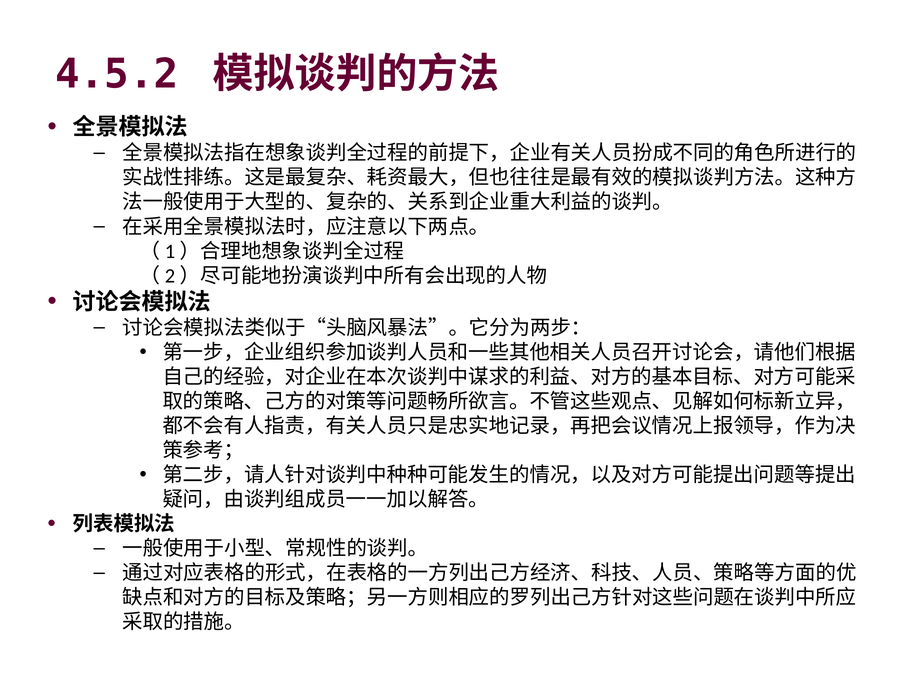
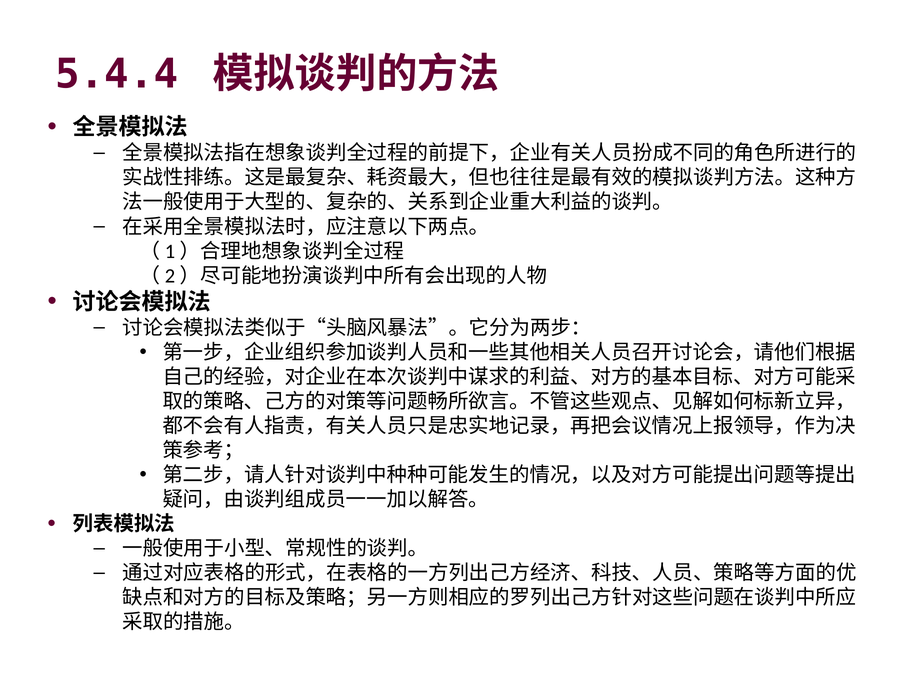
4.5.2: 4.5.2 -> 5.4.4
